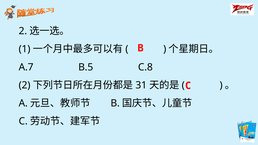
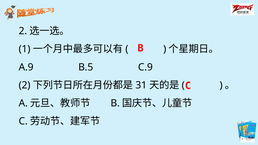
A.7: A.7 -> A.9
C.8: C.8 -> C.9
